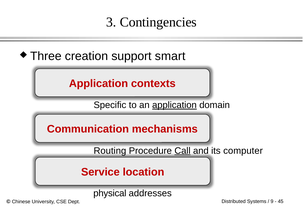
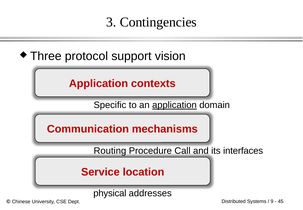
creation: creation -> protocol
smart: smart -> vision
Call underline: present -> none
computer: computer -> interfaces
